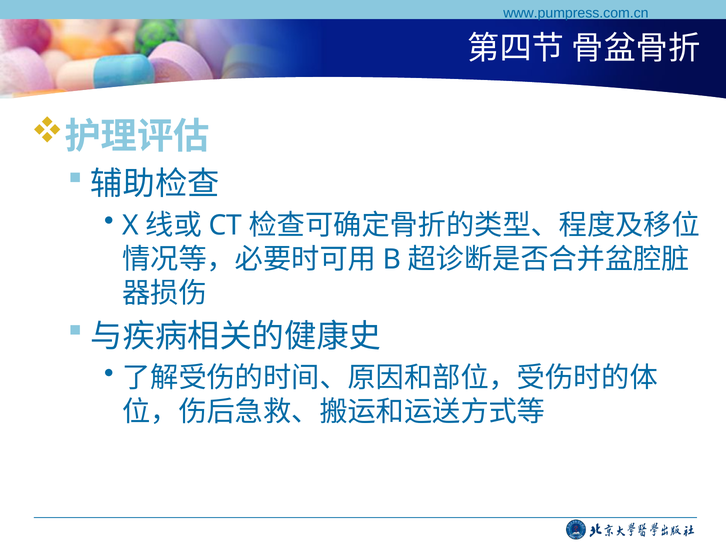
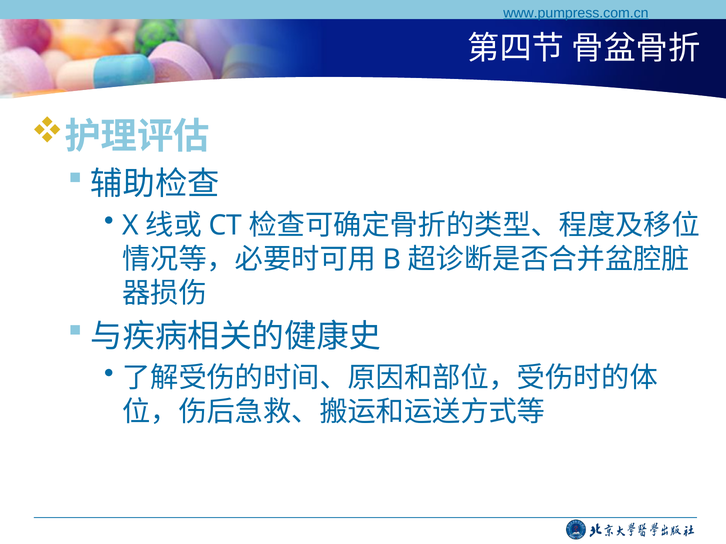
www.pumpress.com.cn underline: none -> present
